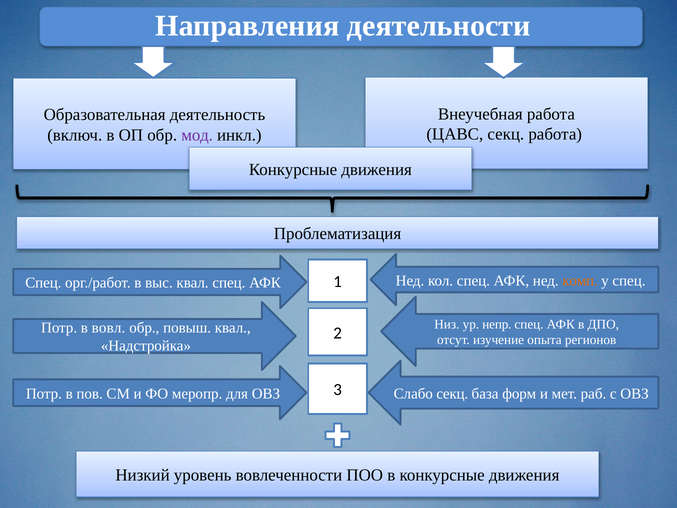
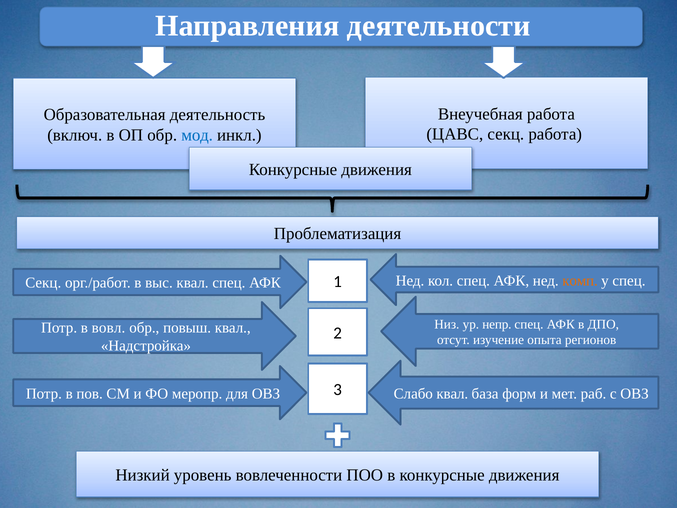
мод colour: purple -> blue
Спец at (43, 283): Спец -> Секц
Слабо секц: секц -> квал
